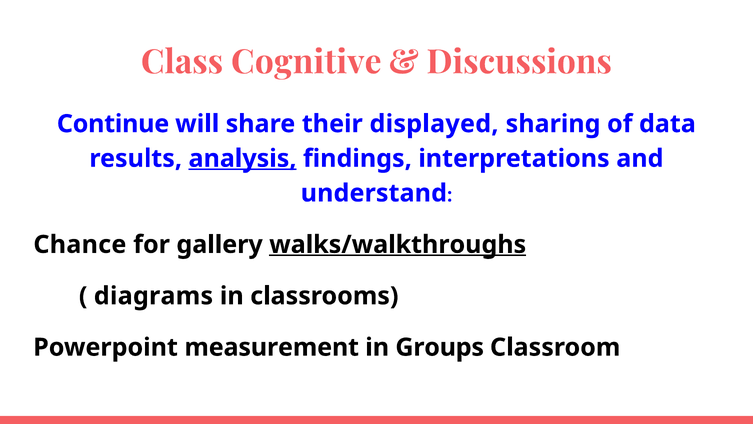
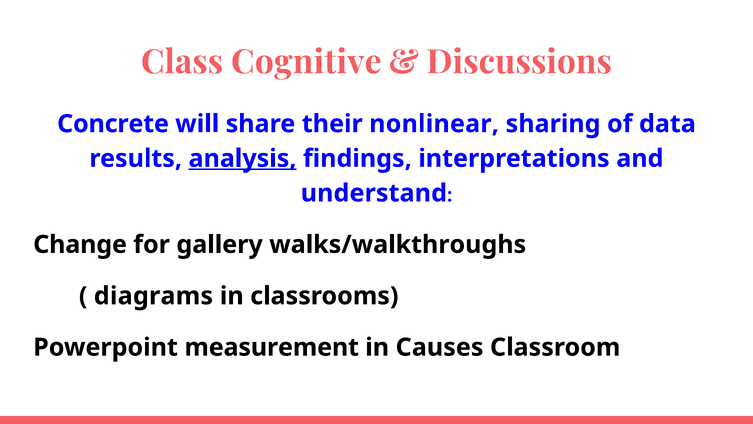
Continue: Continue -> Concrete
displayed: displayed -> nonlinear
Chance: Chance -> Change
walks/walkthroughs underline: present -> none
Groups: Groups -> Causes
